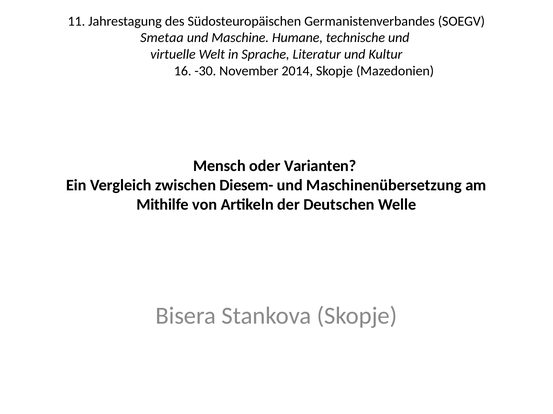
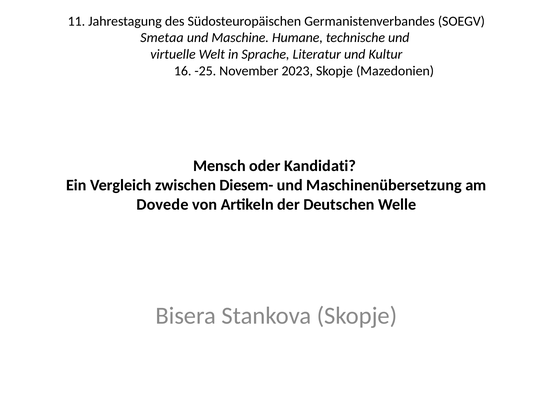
-30: -30 -> -25
2014: 2014 -> 2023
Varianten: Varianten -> Kandidati
Mithilfe: Mithilfe -> Dovede
